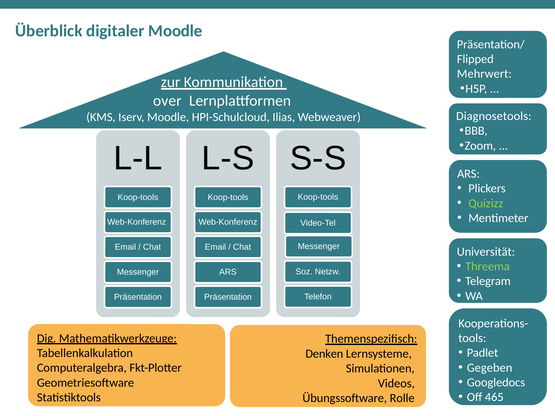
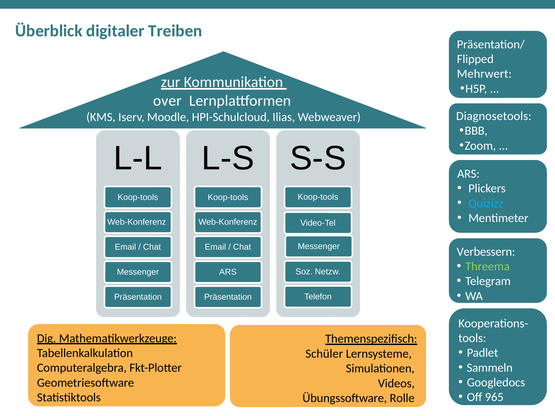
digitaler Moodle: Moodle -> Treiben
Quizizz colour: light green -> light blue
Universität: Universität -> Verbessern
Denken: Denken -> Schüler
Gegeben: Gegeben -> Sammeln
465: 465 -> 965
